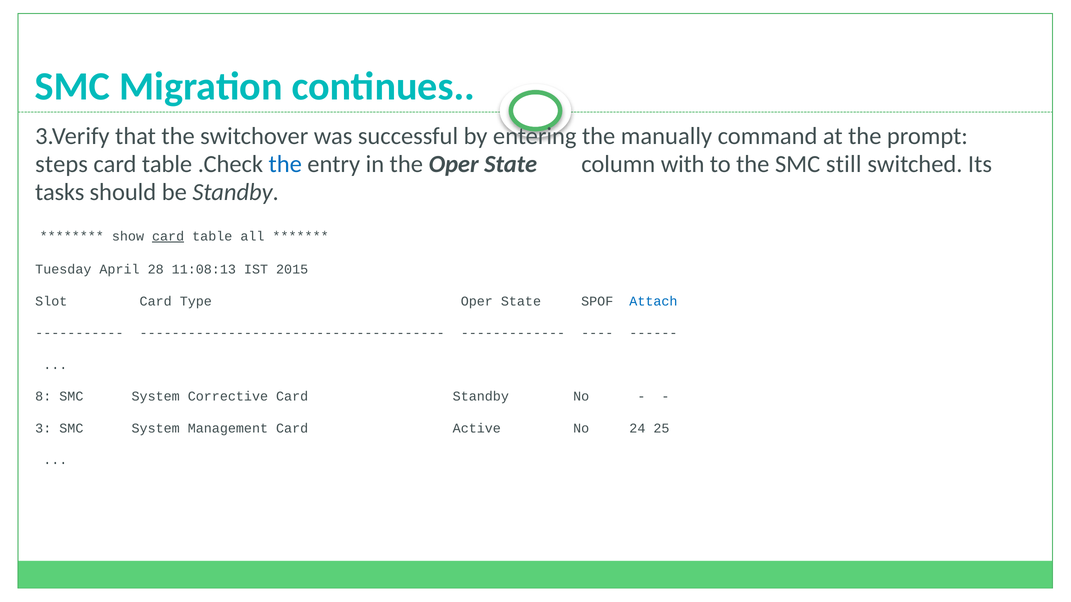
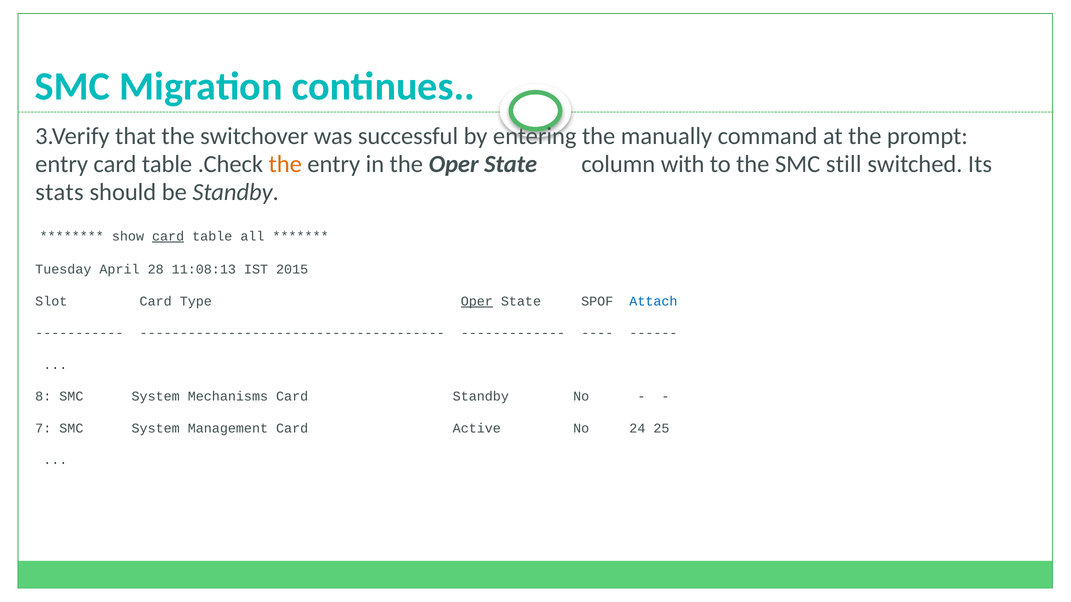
steps at (62, 164): steps -> entry
the at (285, 164) colour: blue -> orange
tasks: tasks -> stats
Oper at (477, 301) underline: none -> present
Corrective: Corrective -> Mechanisms
3: 3 -> 7
